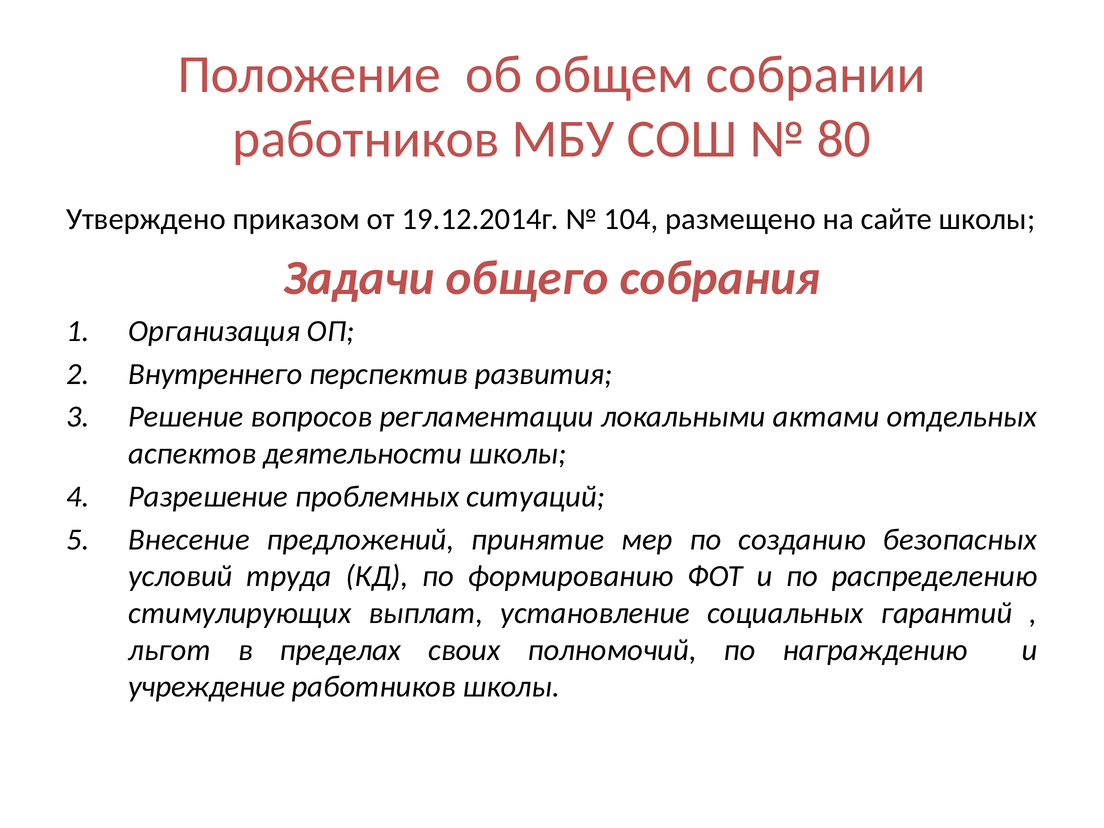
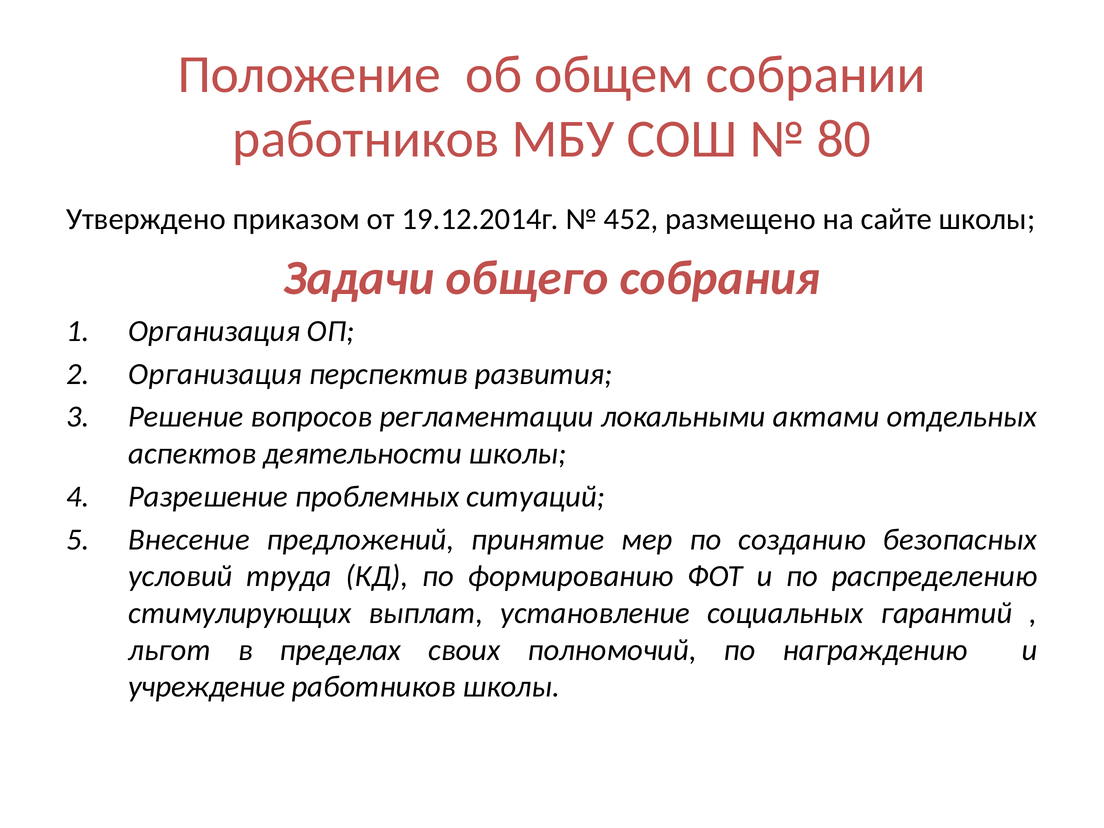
104: 104 -> 452
Внутреннего at (215, 374): Внутреннего -> Организация
